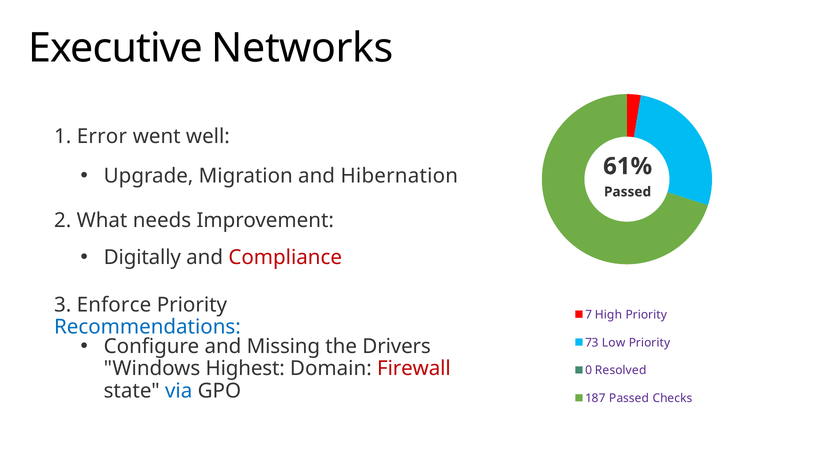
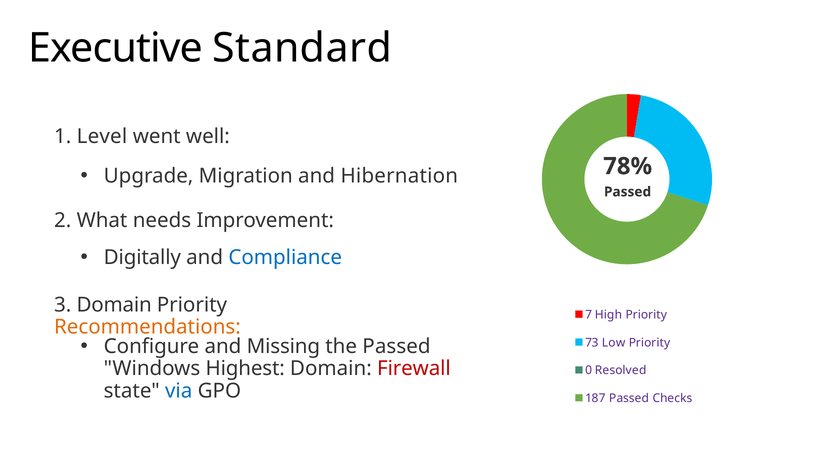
Networks: Networks -> Standard
Error: Error -> Level
61%: 61% -> 78%
Compliance colour: red -> blue
3 Enforce: Enforce -> Domain
Recommendations colour: blue -> orange
the Drivers: Drivers -> Passed
